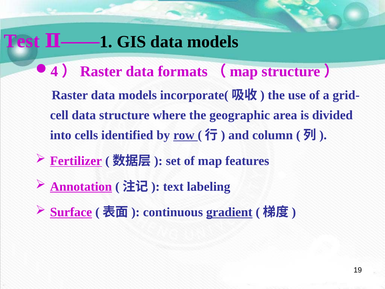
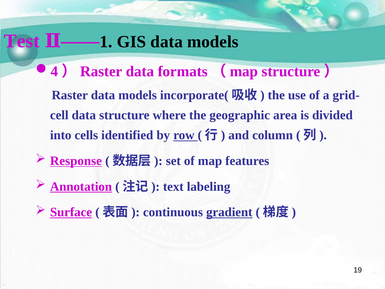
Fertilizer: Fertilizer -> Response
